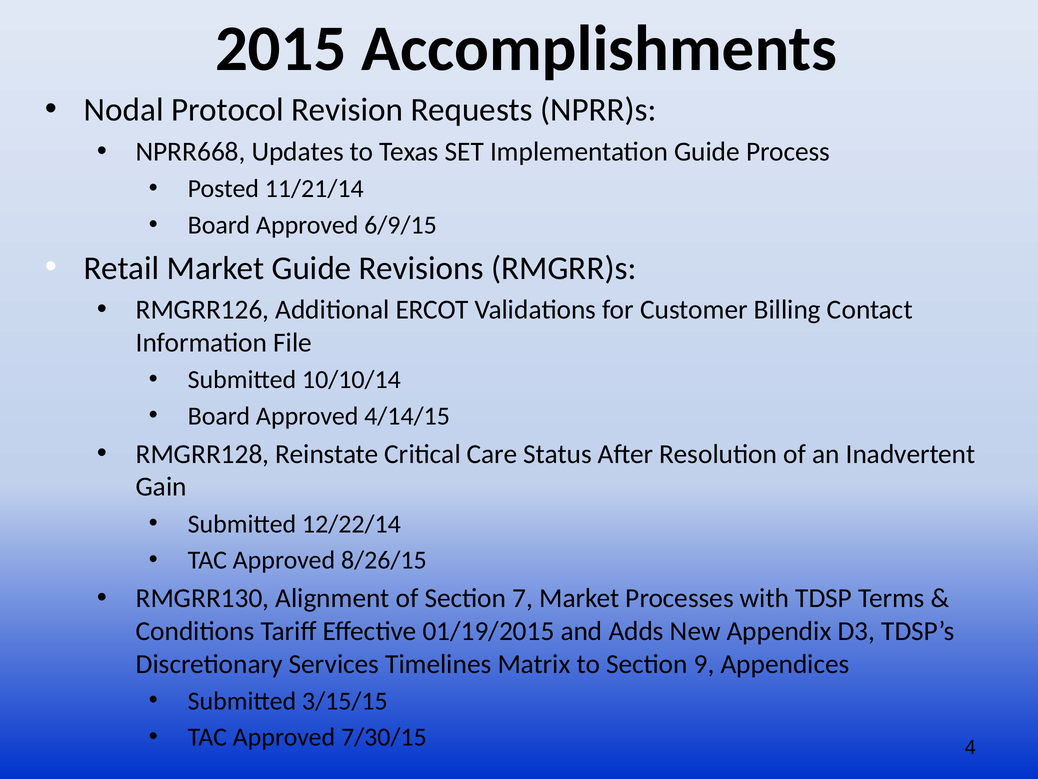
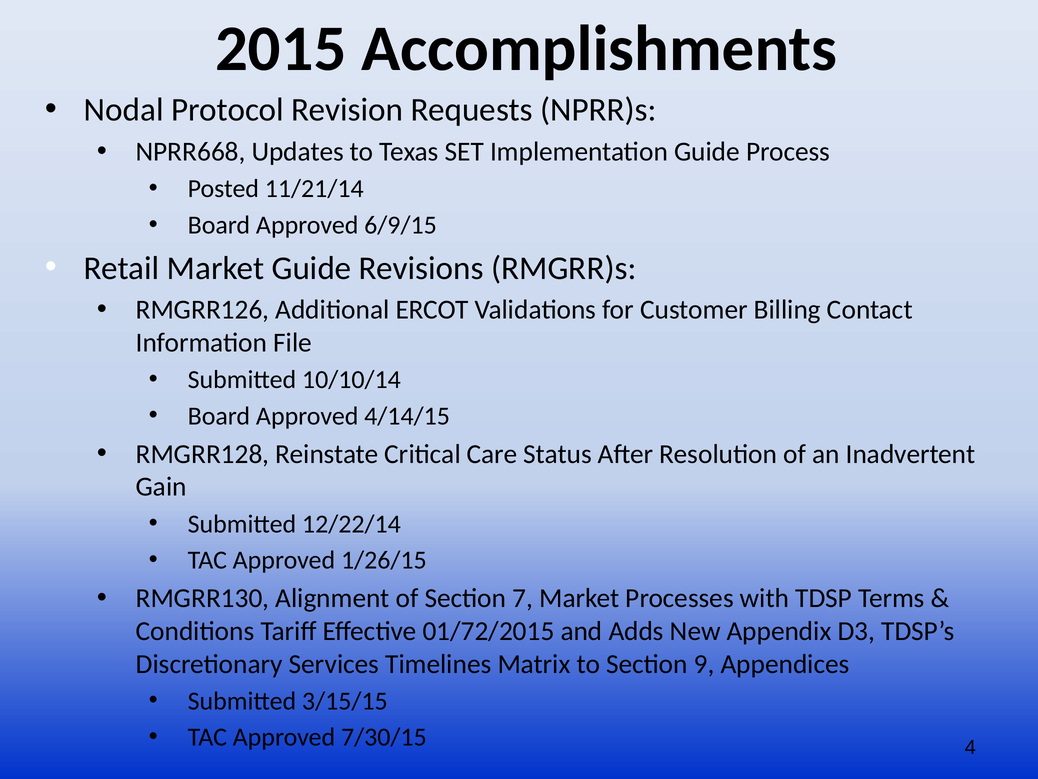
8/26/15: 8/26/15 -> 1/26/15
01/19/2015: 01/19/2015 -> 01/72/2015
